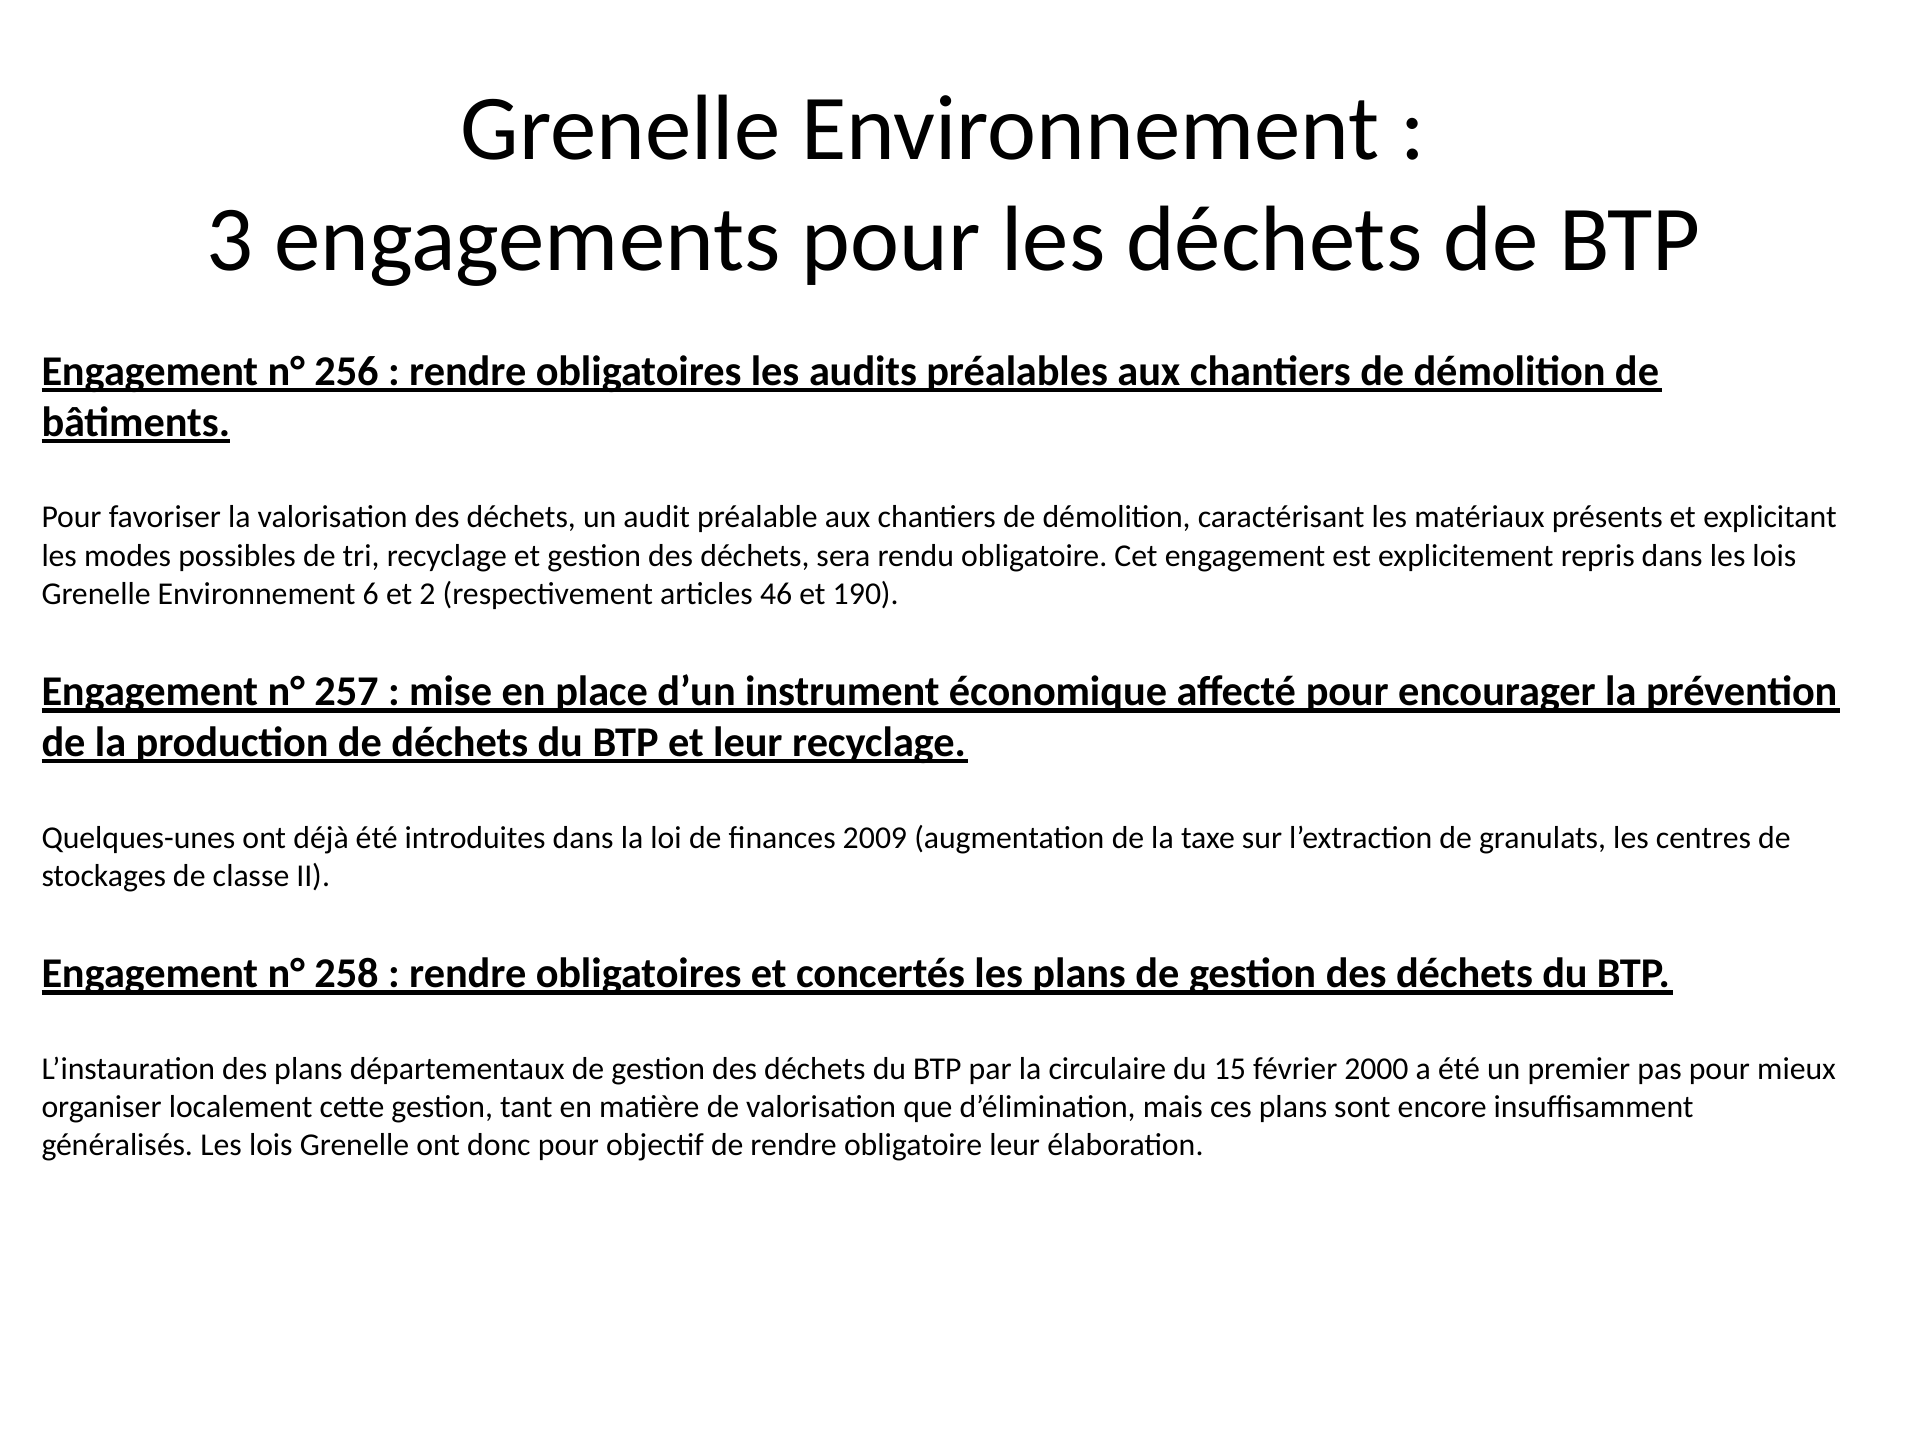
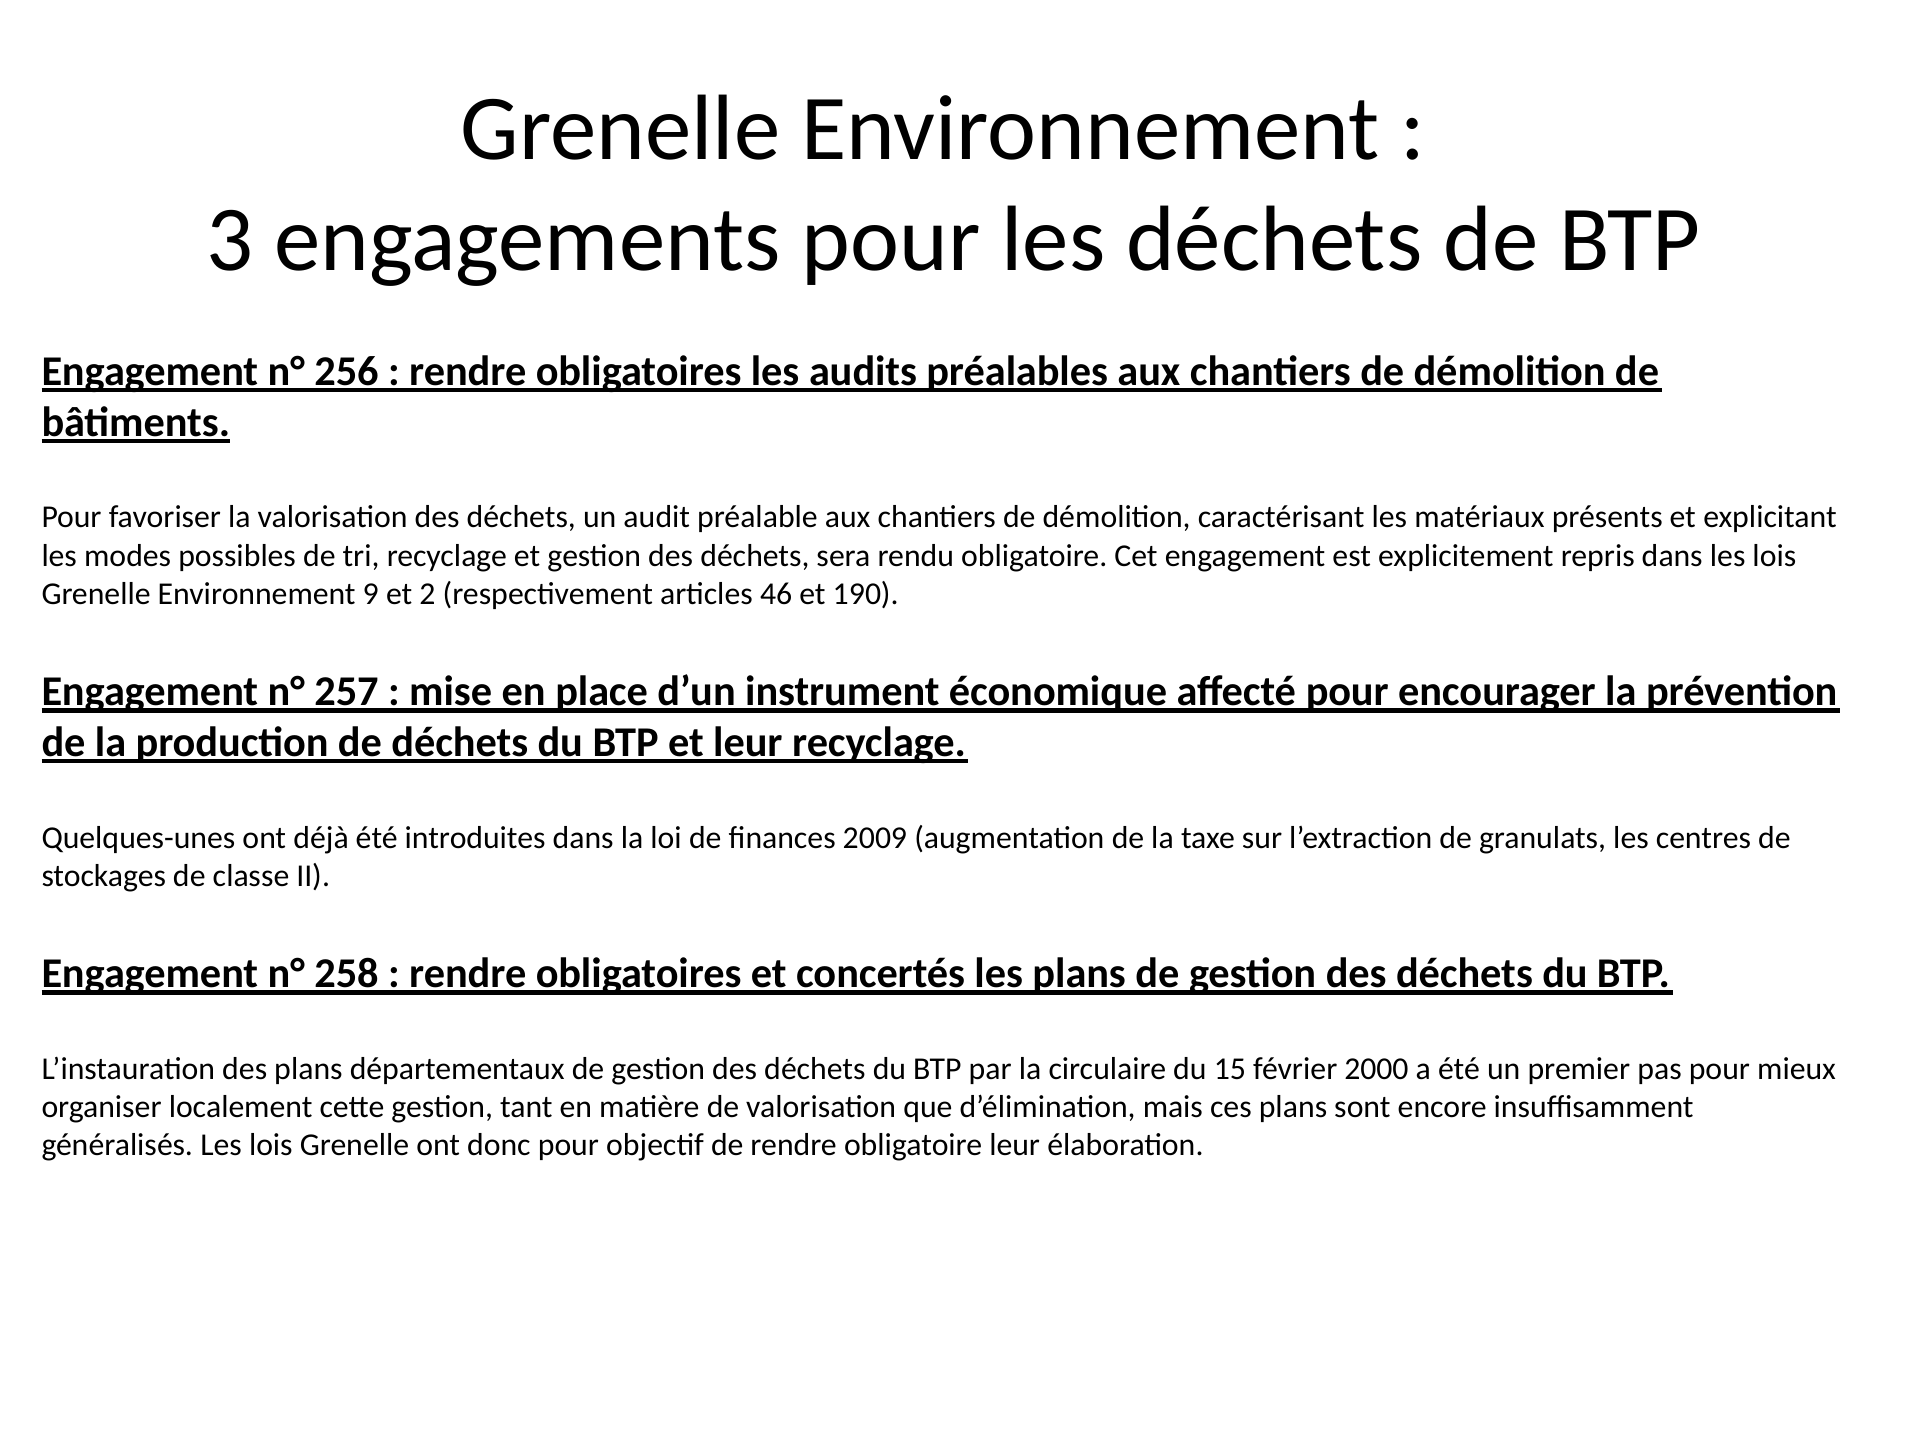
6: 6 -> 9
